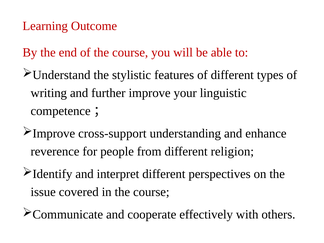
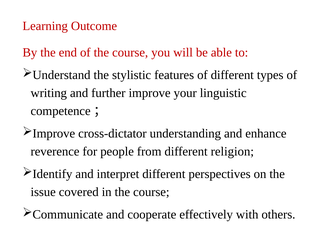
cross-support: cross-support -> cross-dictator
